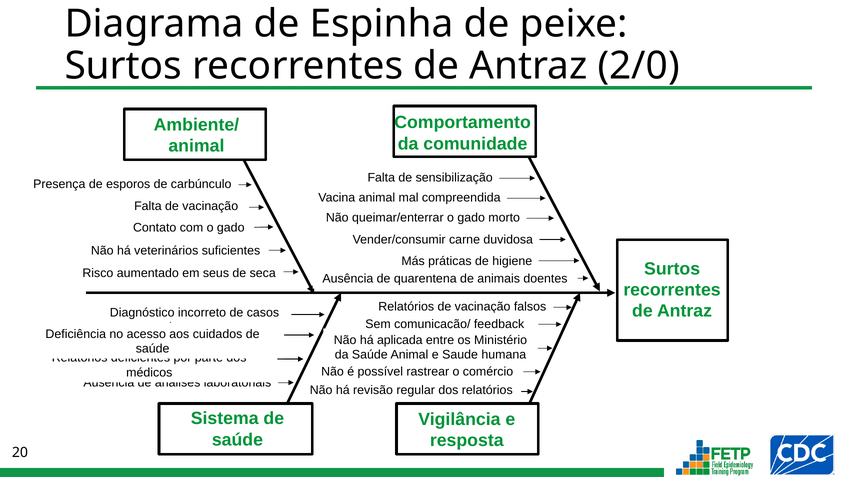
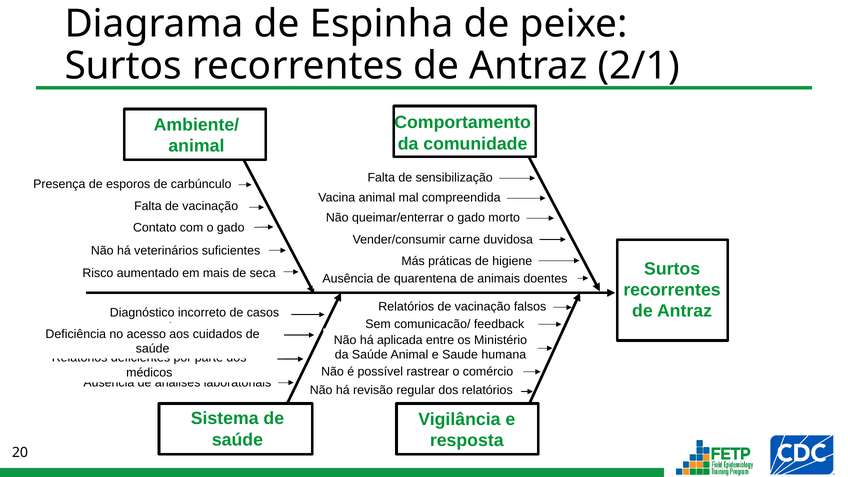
2/0: 2/0 -> 2/1
seus: seus -> mais
